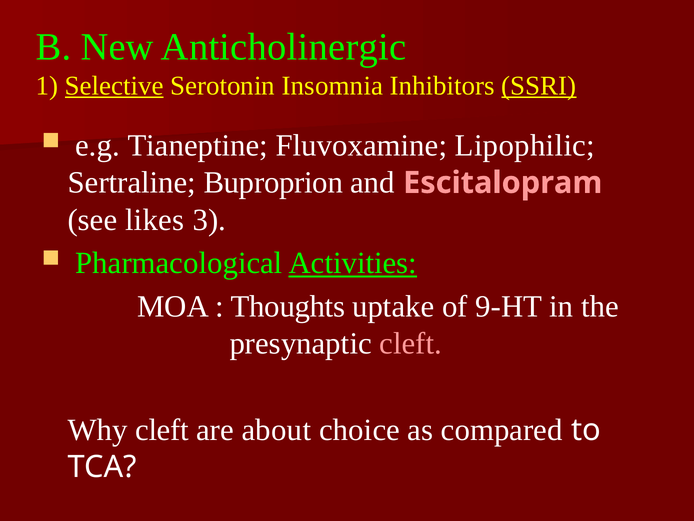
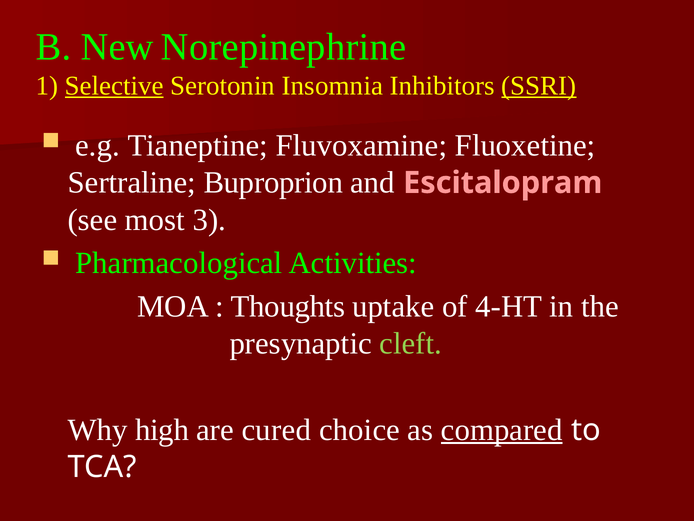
Anticholinergic: Anticholinergic -> Norepinephrine
Lipophilic: Lipophilic -> Fluoxetine
likes: likes -> most
Activities underline: present -> none
9-HT: 9-HT -> 4-HT
cleft at (411, 343) colour: pink -> light green
Why cleft: cleft -> high
about: about -> cured
compared underline: none -> present
